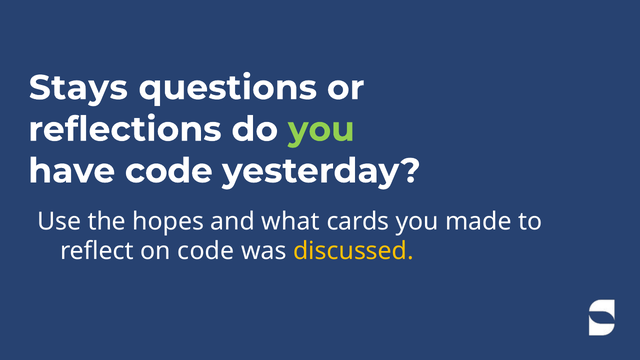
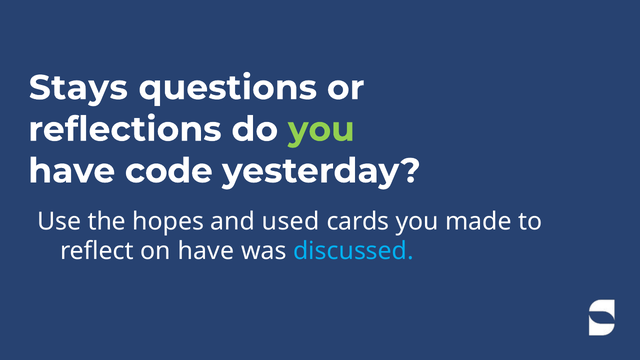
what: what -> used
on code: code -> have
discussed colour: yellow -> light blue
